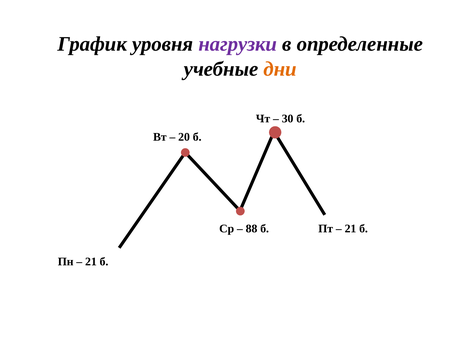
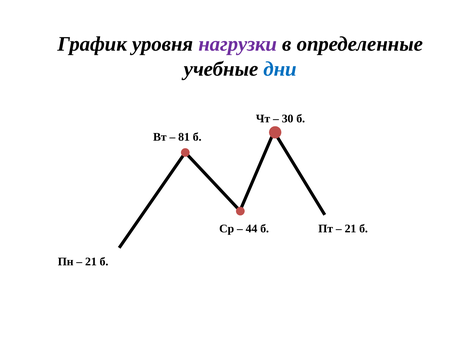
дни colour: orange -> blue
20: 20 -> 81
88: 88 -> 44
